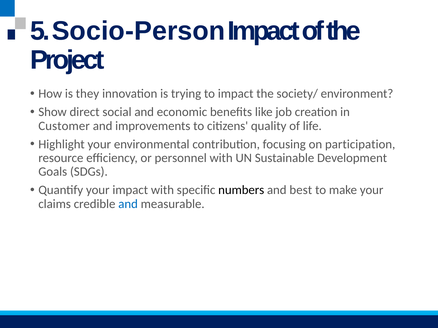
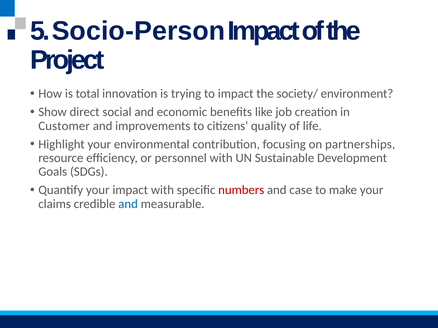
they: they -> total
participation: participation -> partnerships
numbers colour: black -> red
best: best -> case
